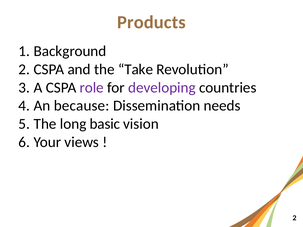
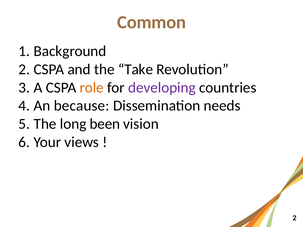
Products: Products -> Common
role colour: purple -> orange
basic: basic -> been
